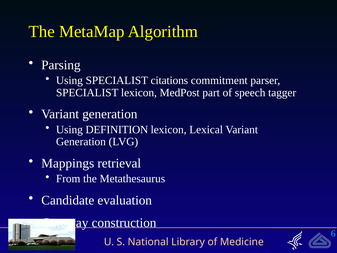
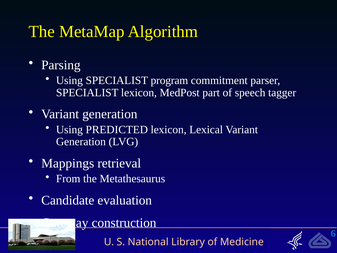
citations: citations -> program
DEFINITION: DEFINITION -> PREDICTED
